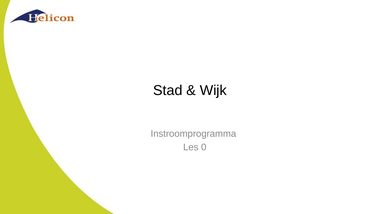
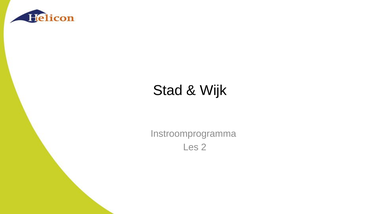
0: 0 -> 2
